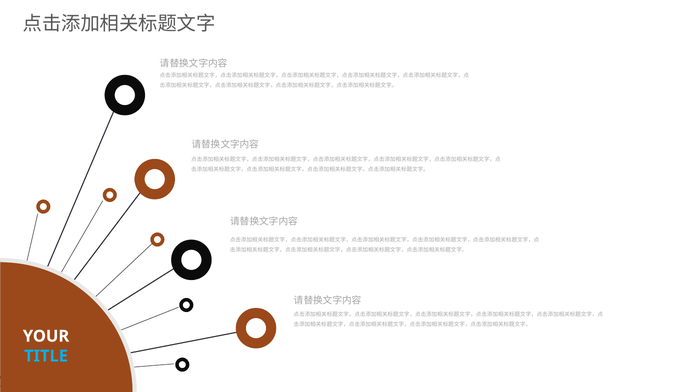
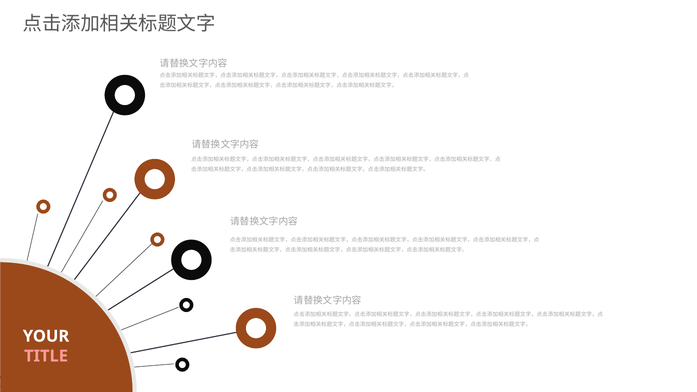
TITLE colour: light blue -> pink
